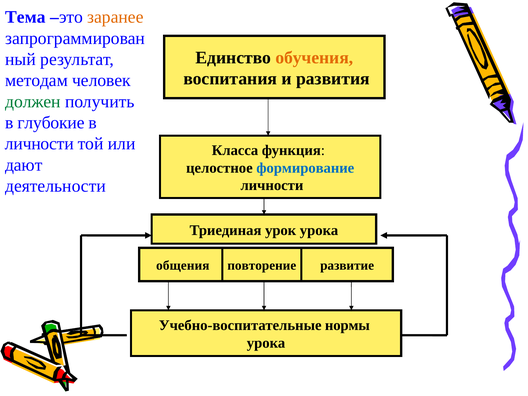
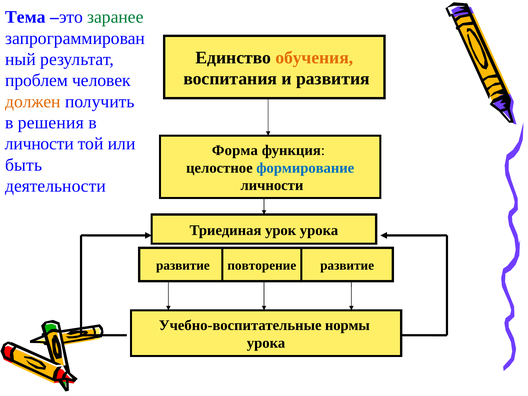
заранее colour: orange -> green
методам: методам -> проблем
должен colour: green -> orange
глубокие: глубокие -> решения
Класса: Класса -> Форма
дают: дают -> быть
общения at (183, 265): общения -> развитие
